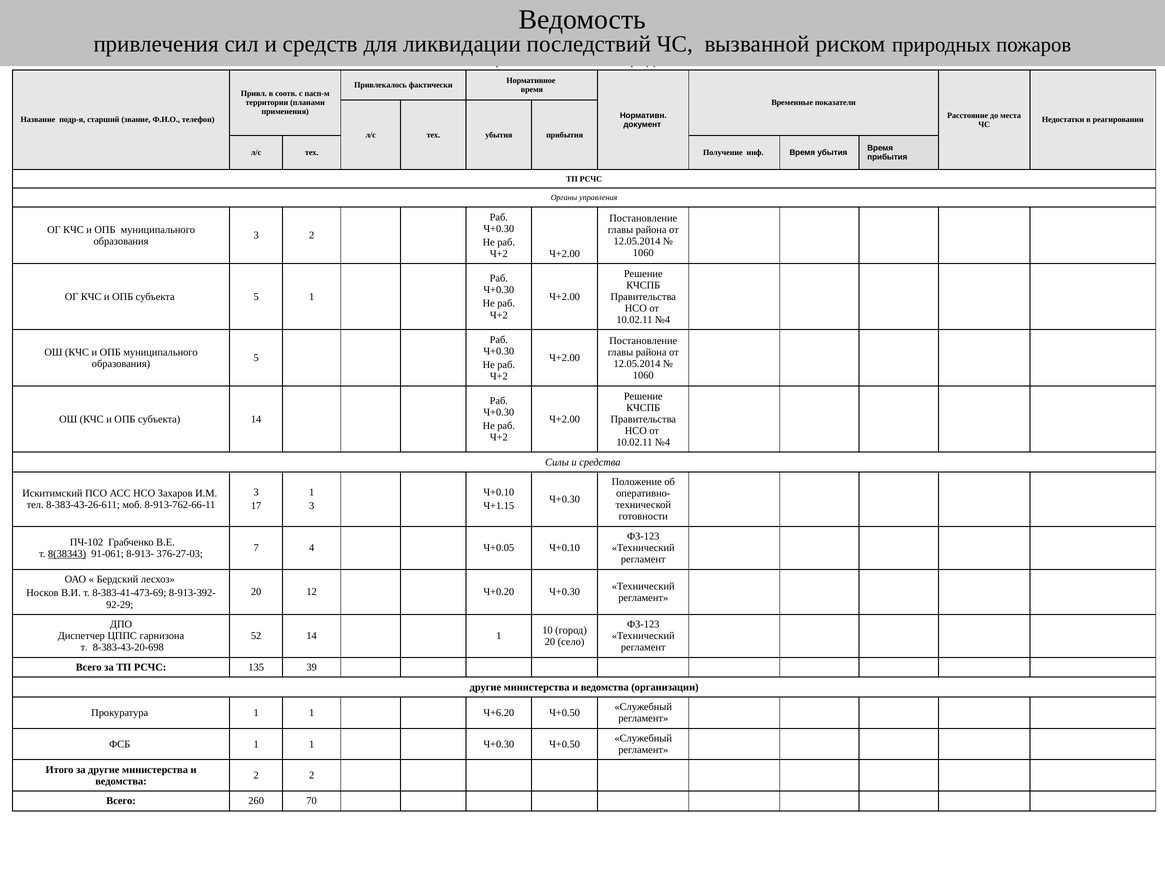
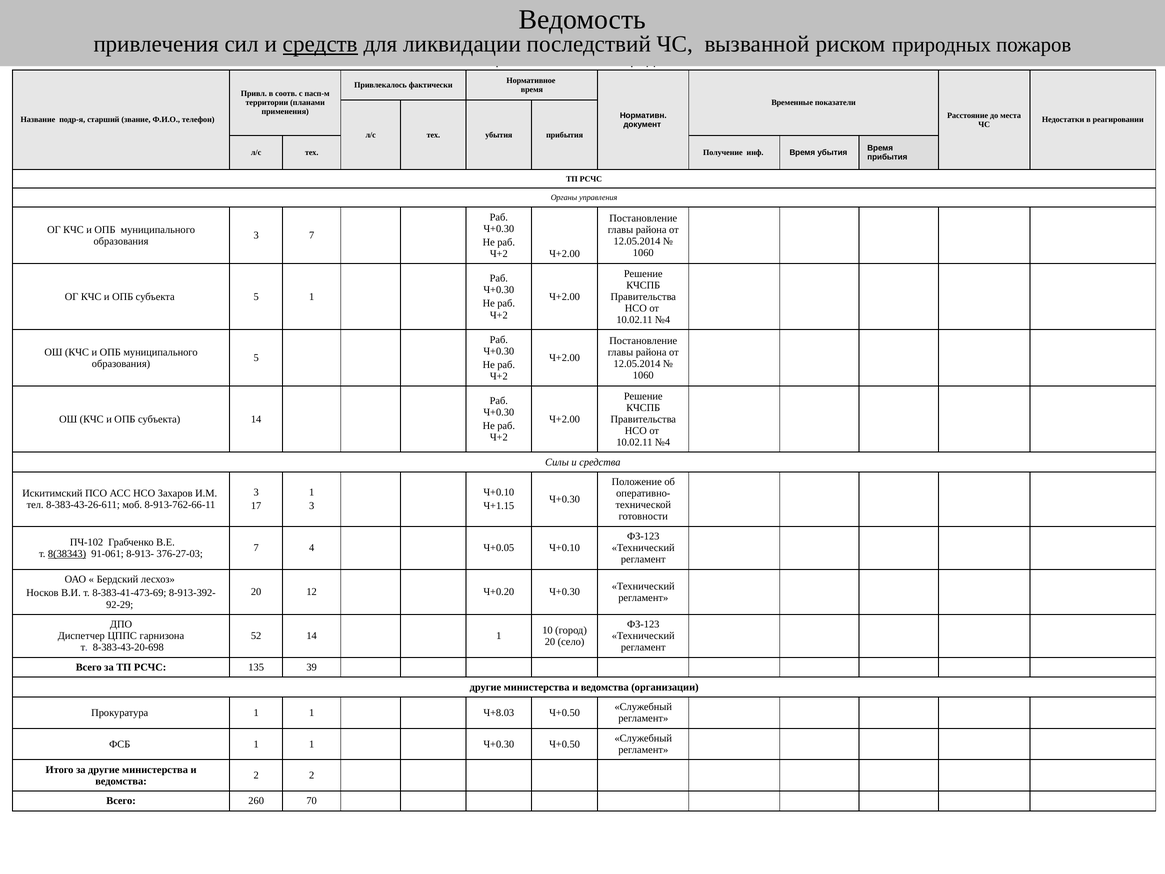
средств at (320, 44) underline: none -> present
3 2: 2 -> 7
Ч+6.20: Ч+6.20 -> Ч+8.03
